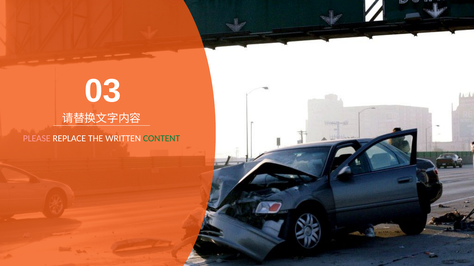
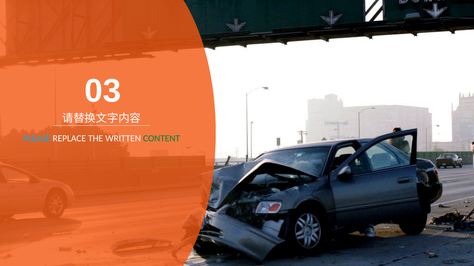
PLEASE colour: pink -> light blue
